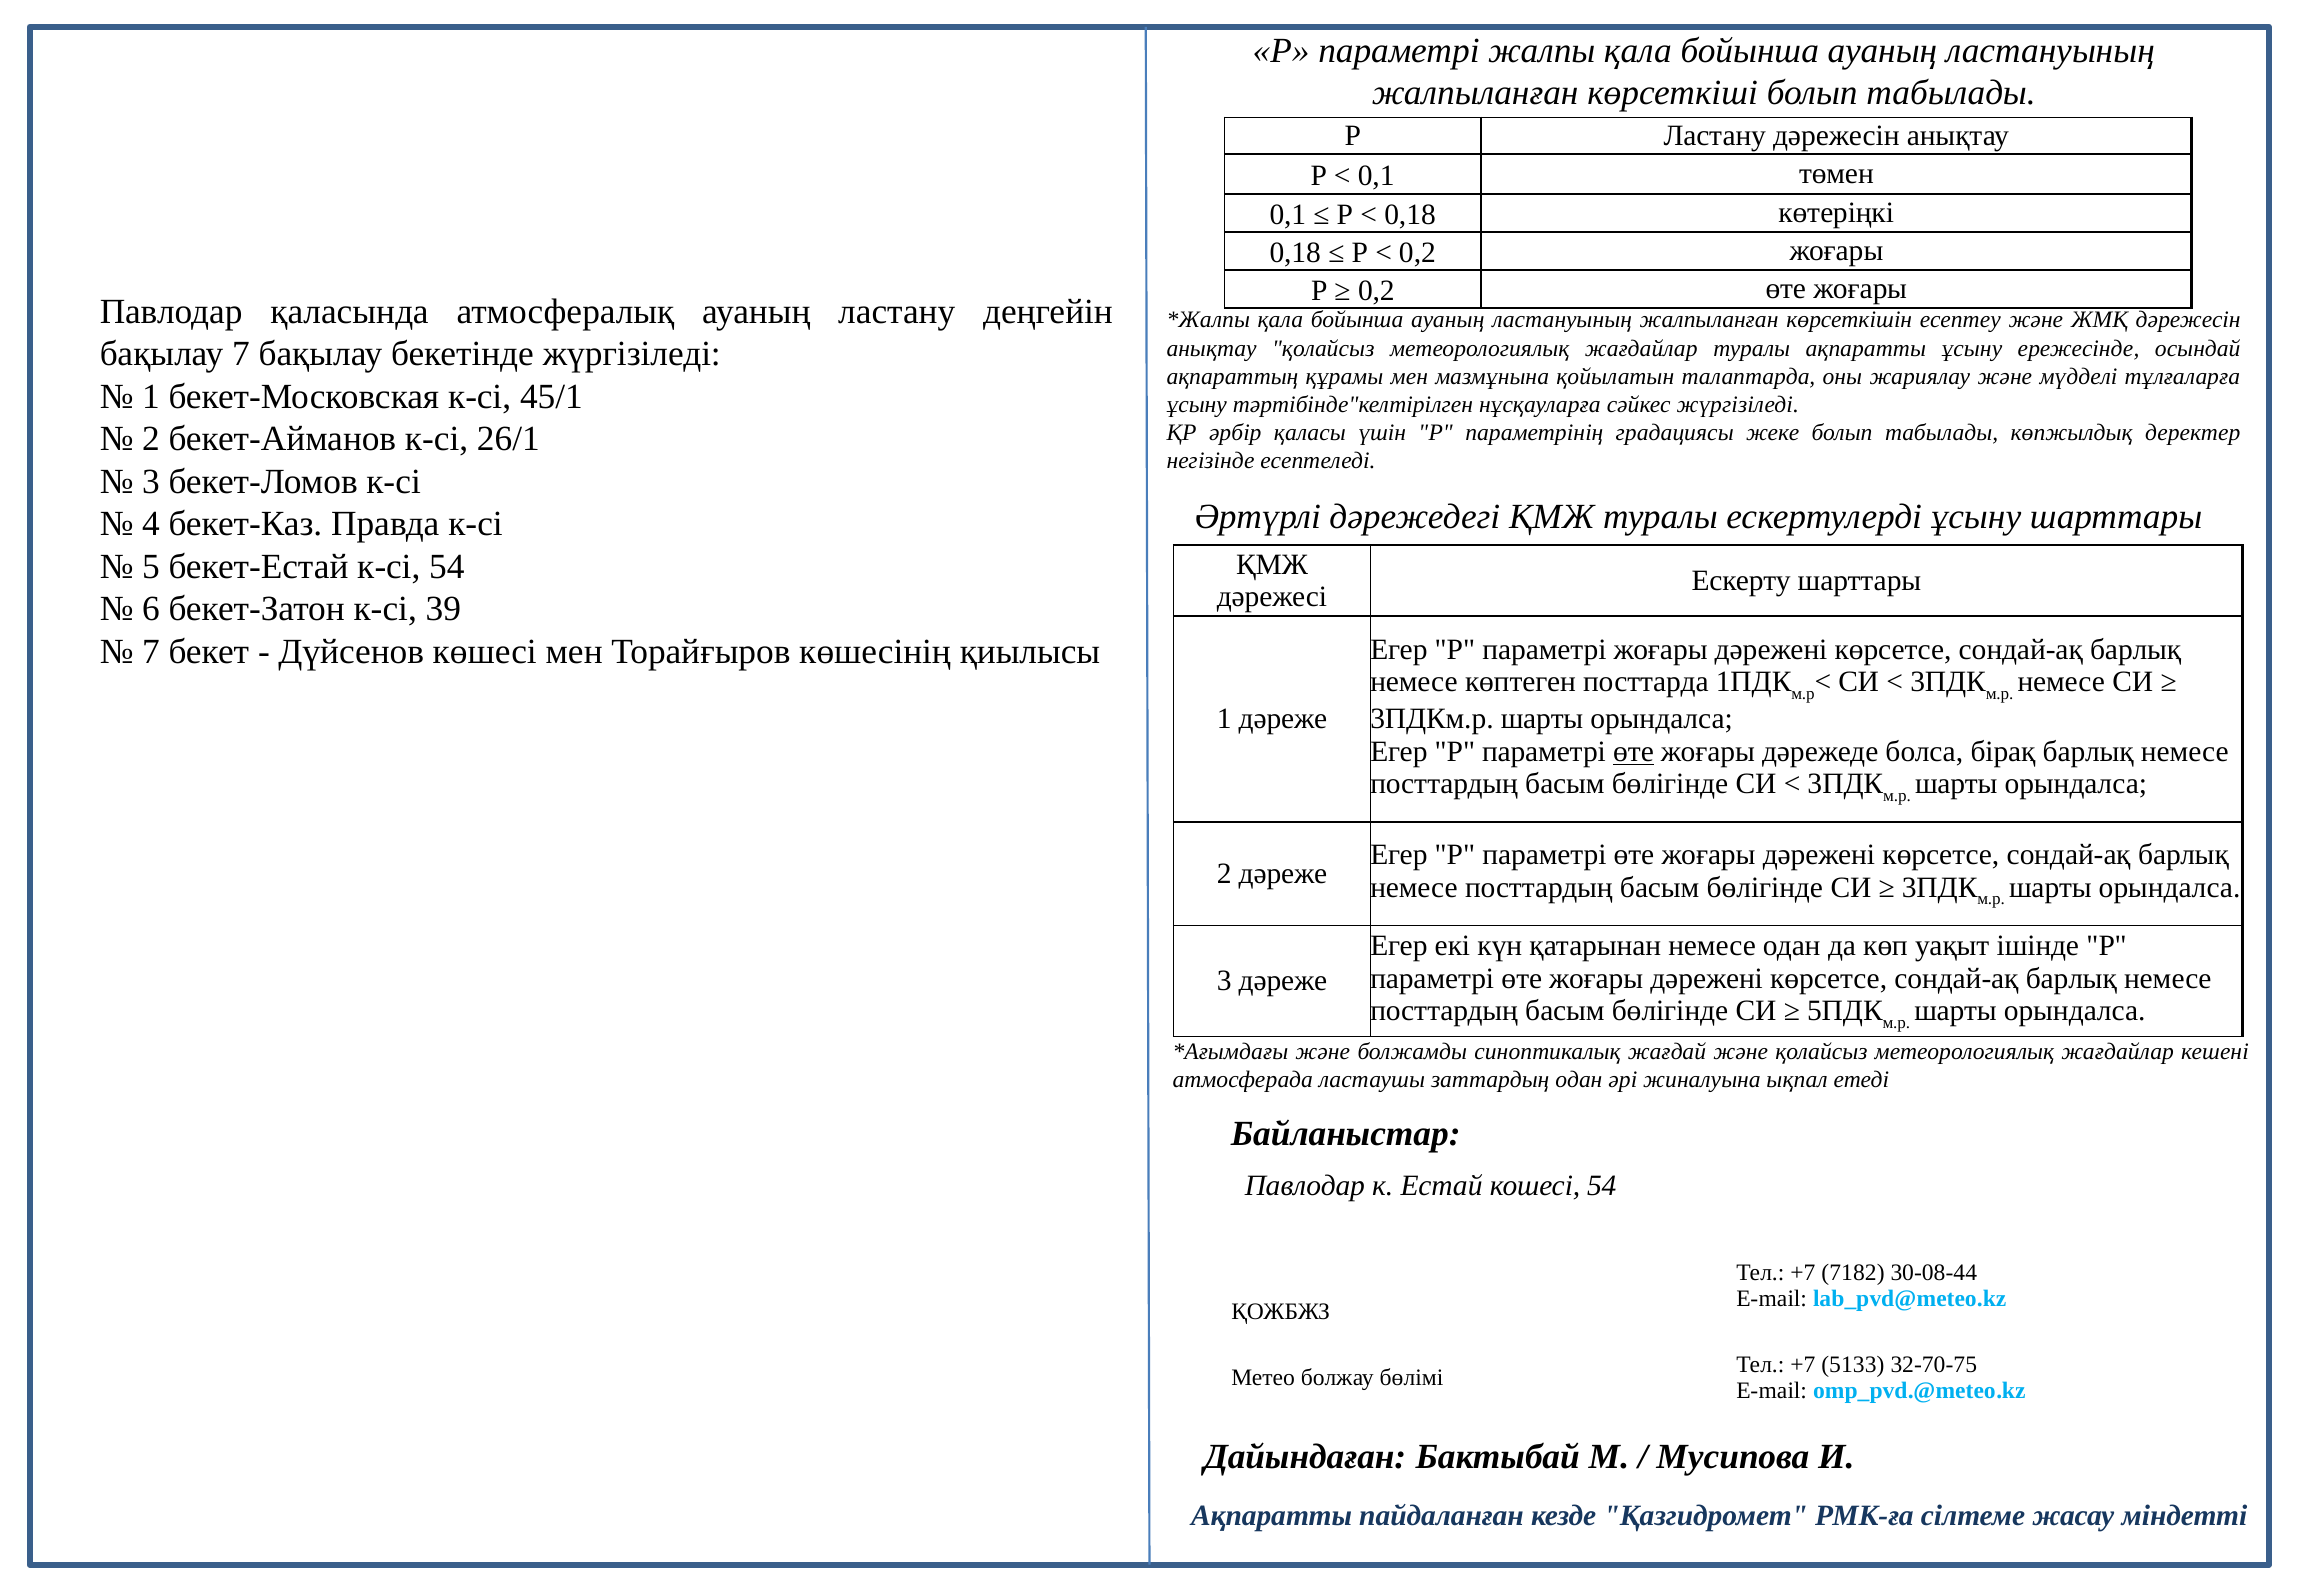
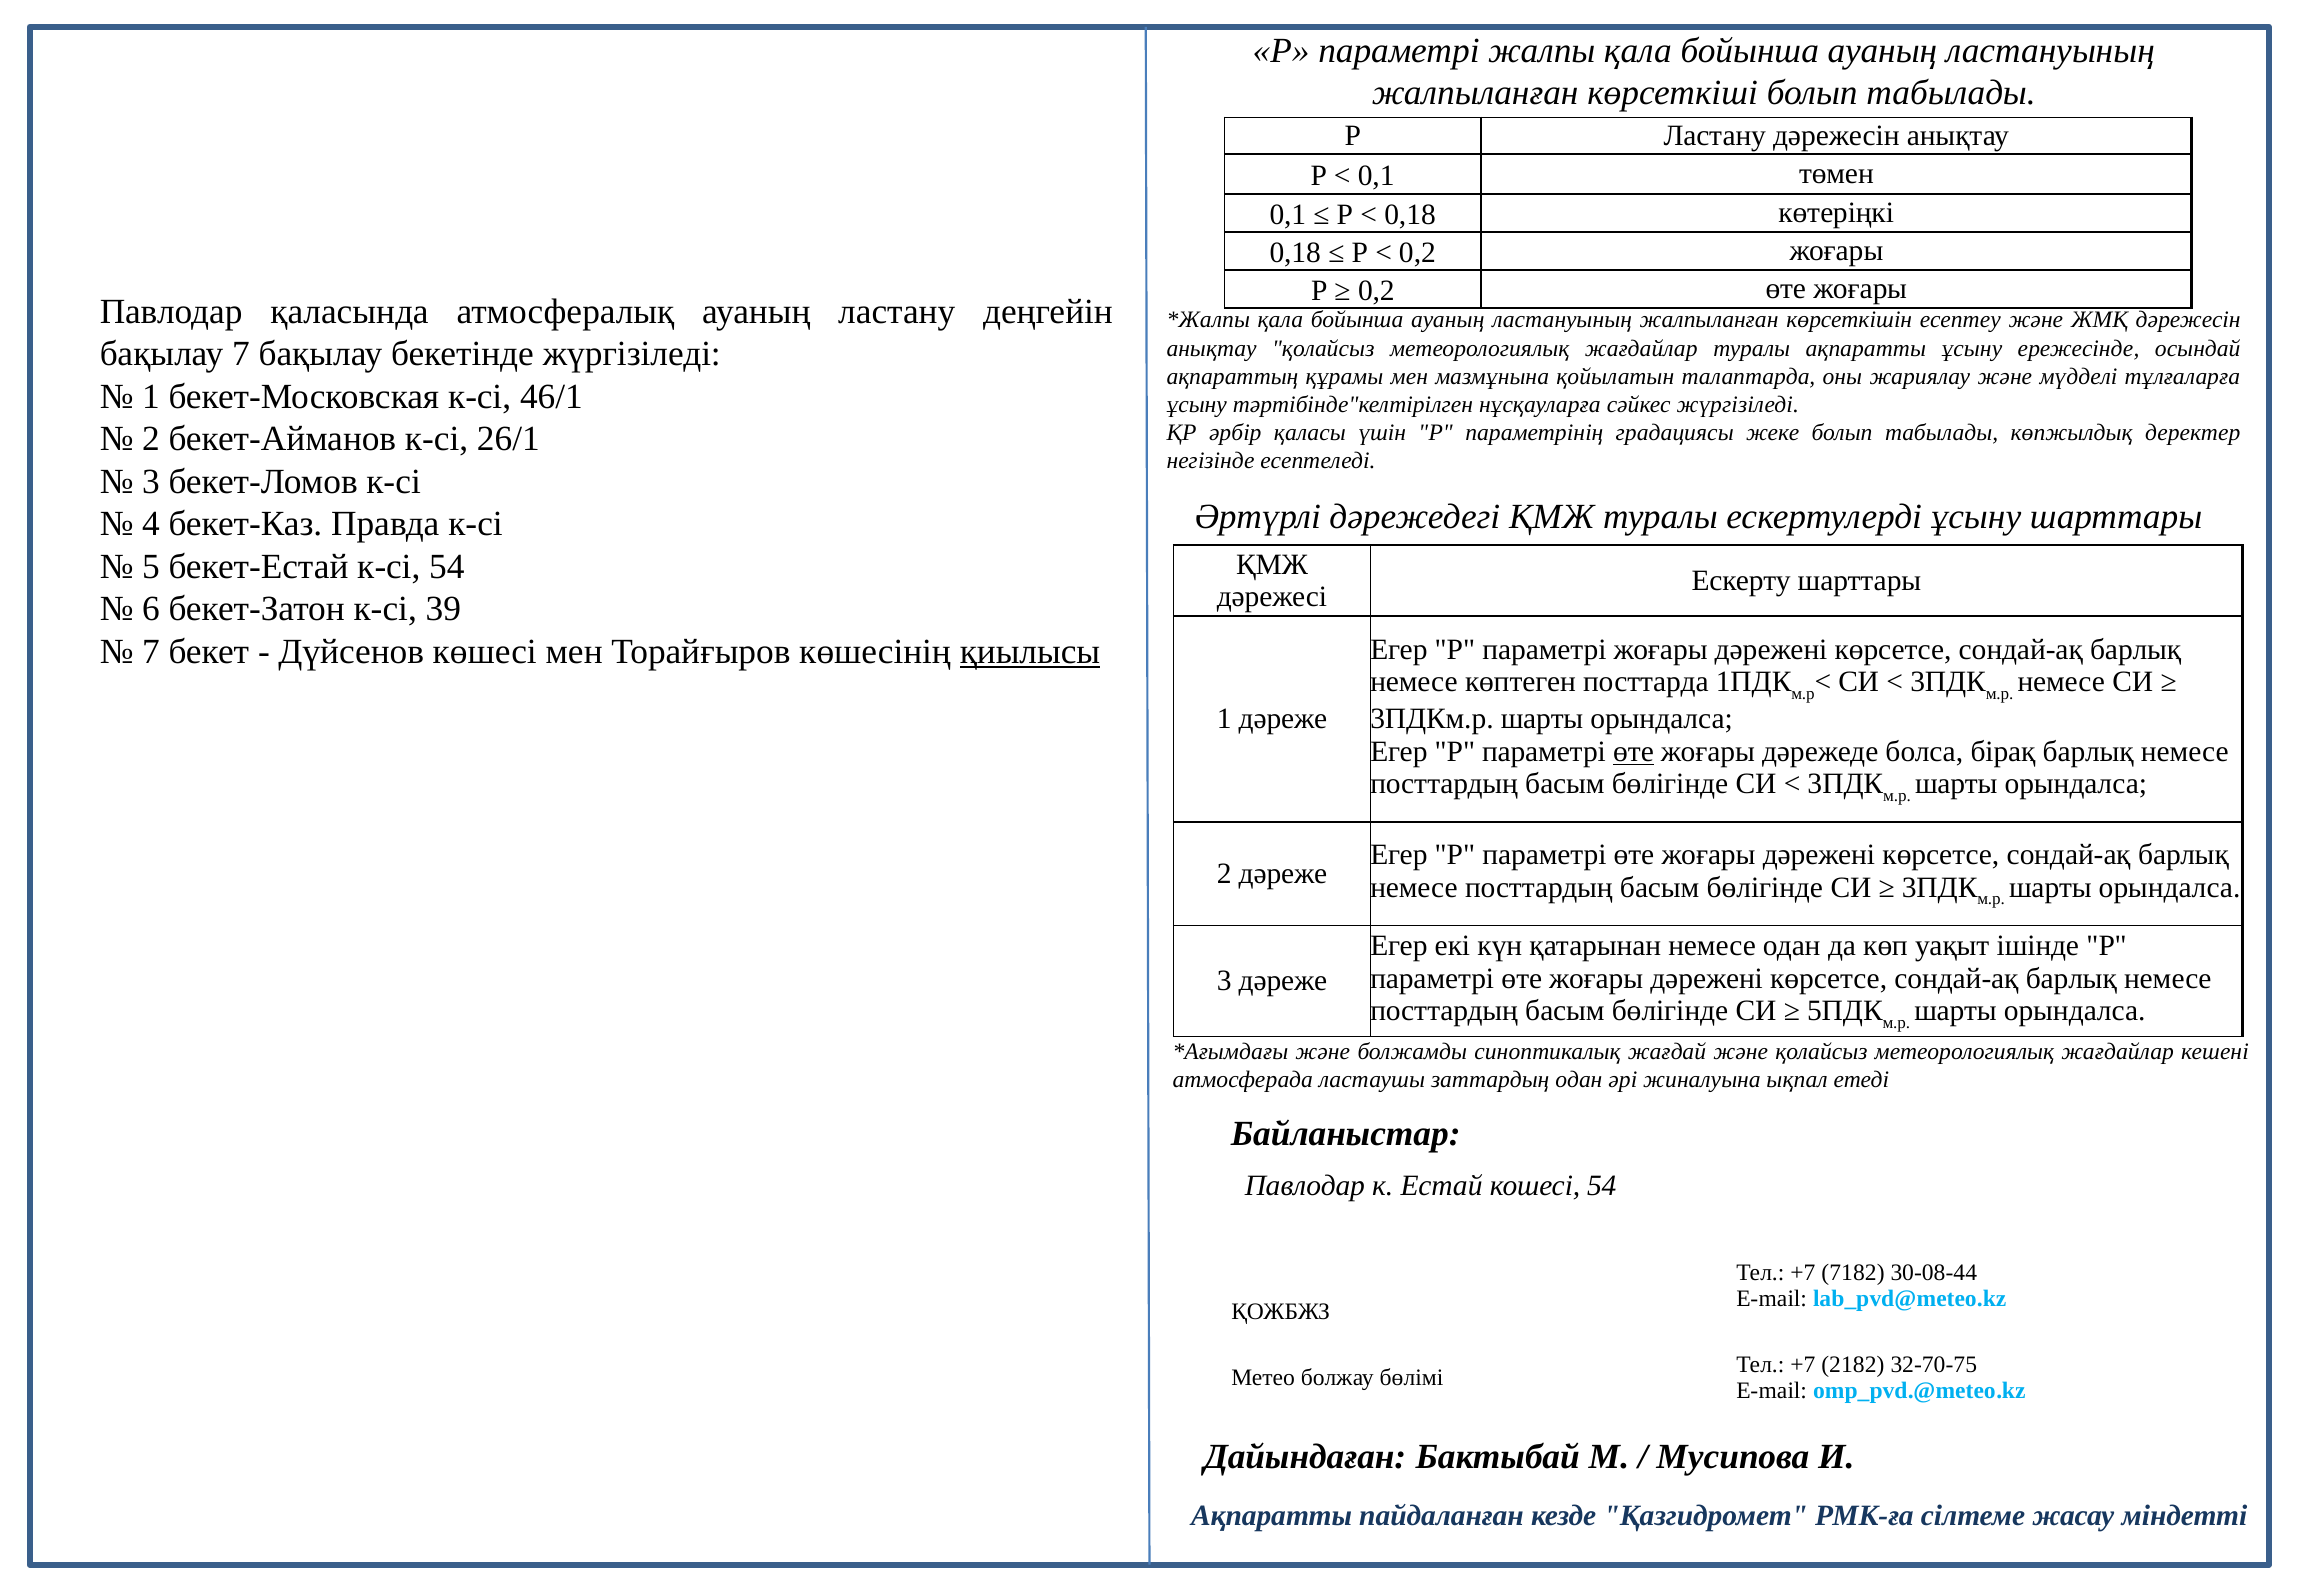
45/1: 45/1 -> 46/1
қиылысы underline: none -> present
5133: 5133 -> 2182
